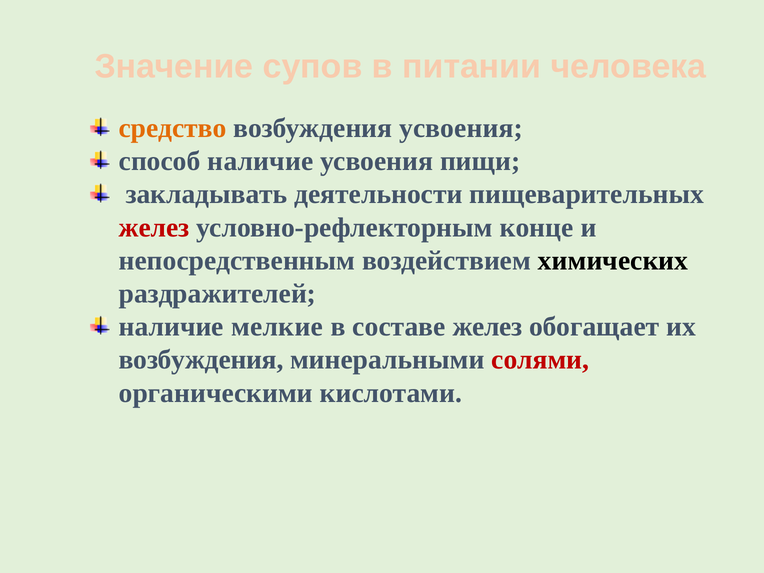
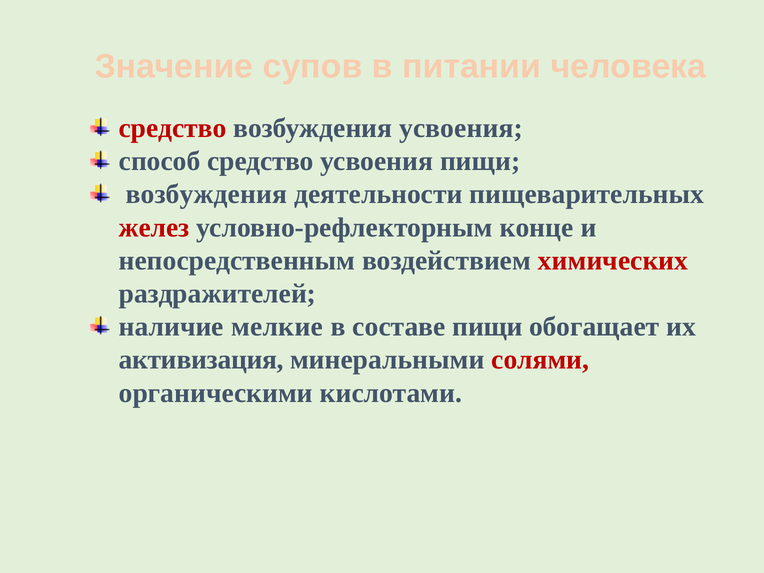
средство at (173, 128) colour: orange -> red
способ наличие: наличие -> средство
закладывать at (207, 194): закладывать -> возбуждения
химических colour: black -> red
составе желез: желез -> пищи
возбуждения at (201, 360): возбуждения -> активизация
